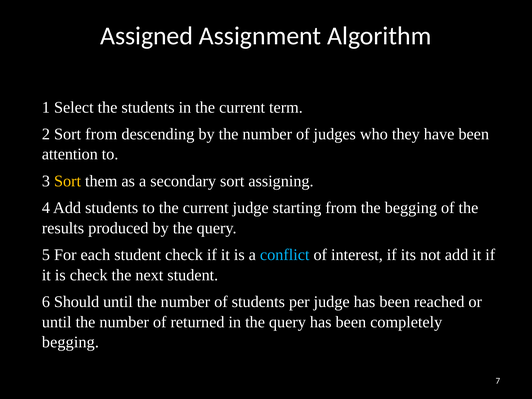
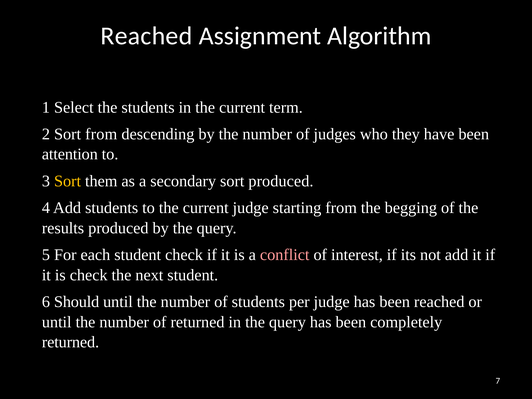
Assigned at (147, 36): Assigned -> Reached
sort assigning: assigning -> produced
conflict colour: light blue -> pink
begging at (70, 342): begging -> returned
